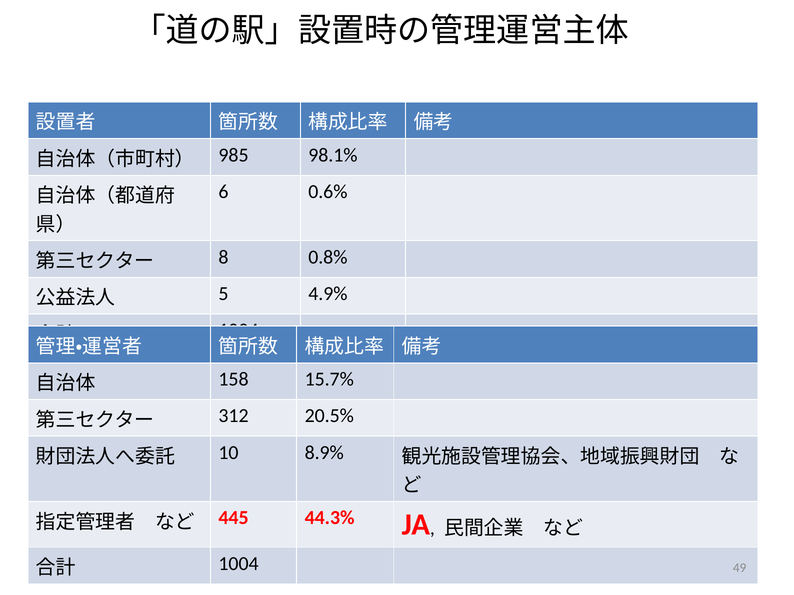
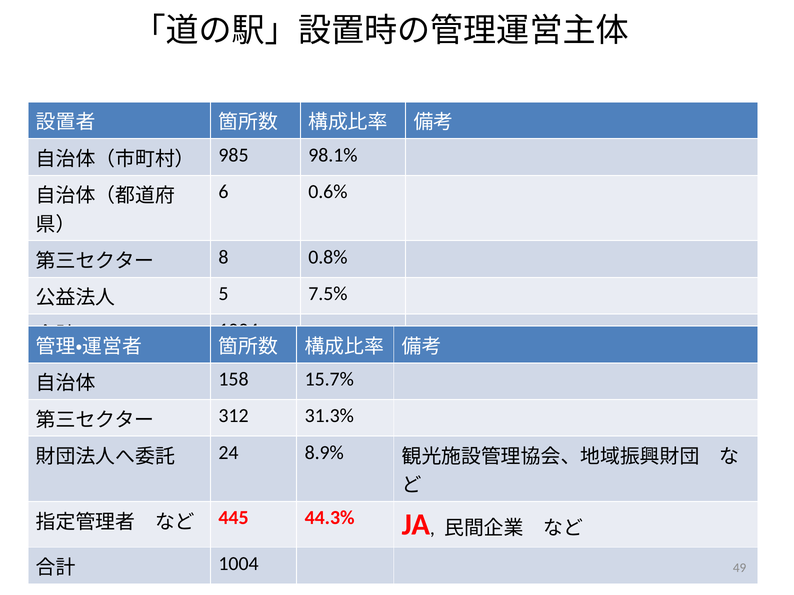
4.9%: 4.9% -> 7.5%
20.5%: 20.5% -> 31.3%
10: 10 -> 24
